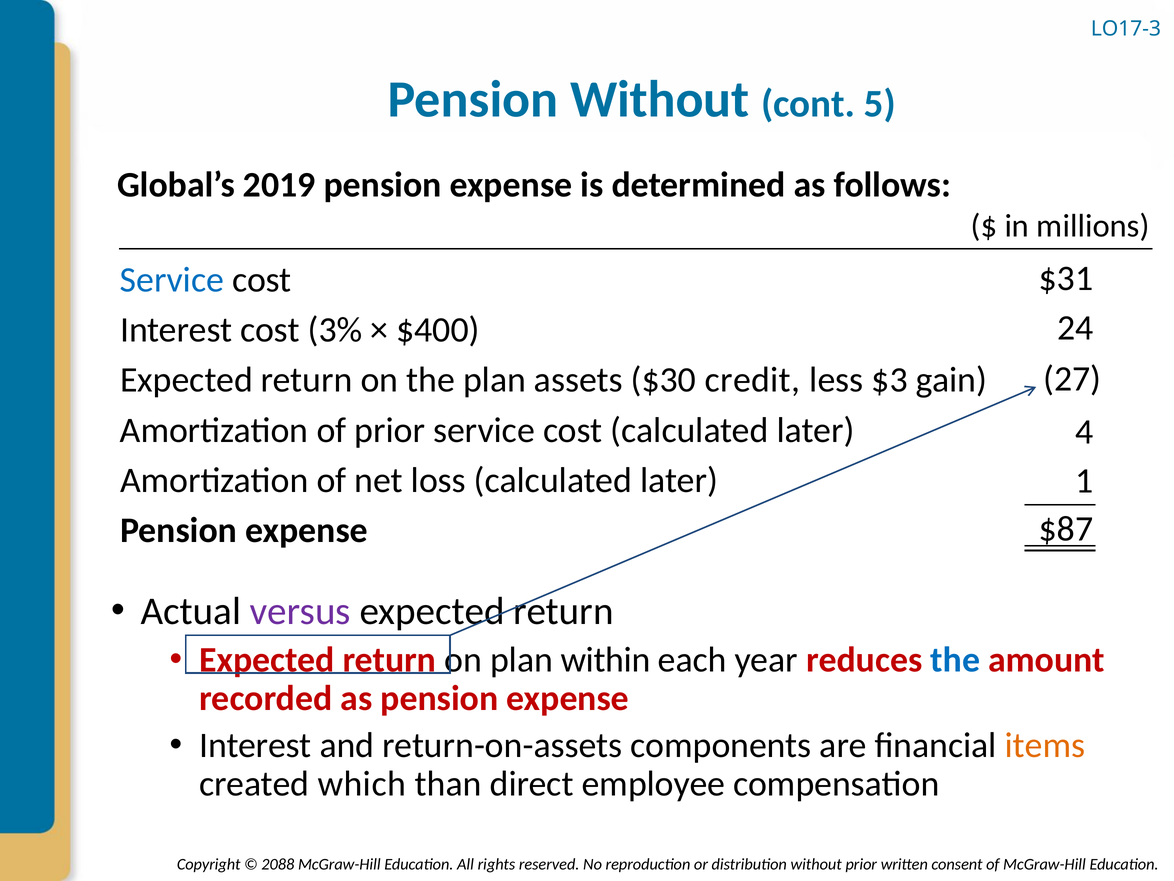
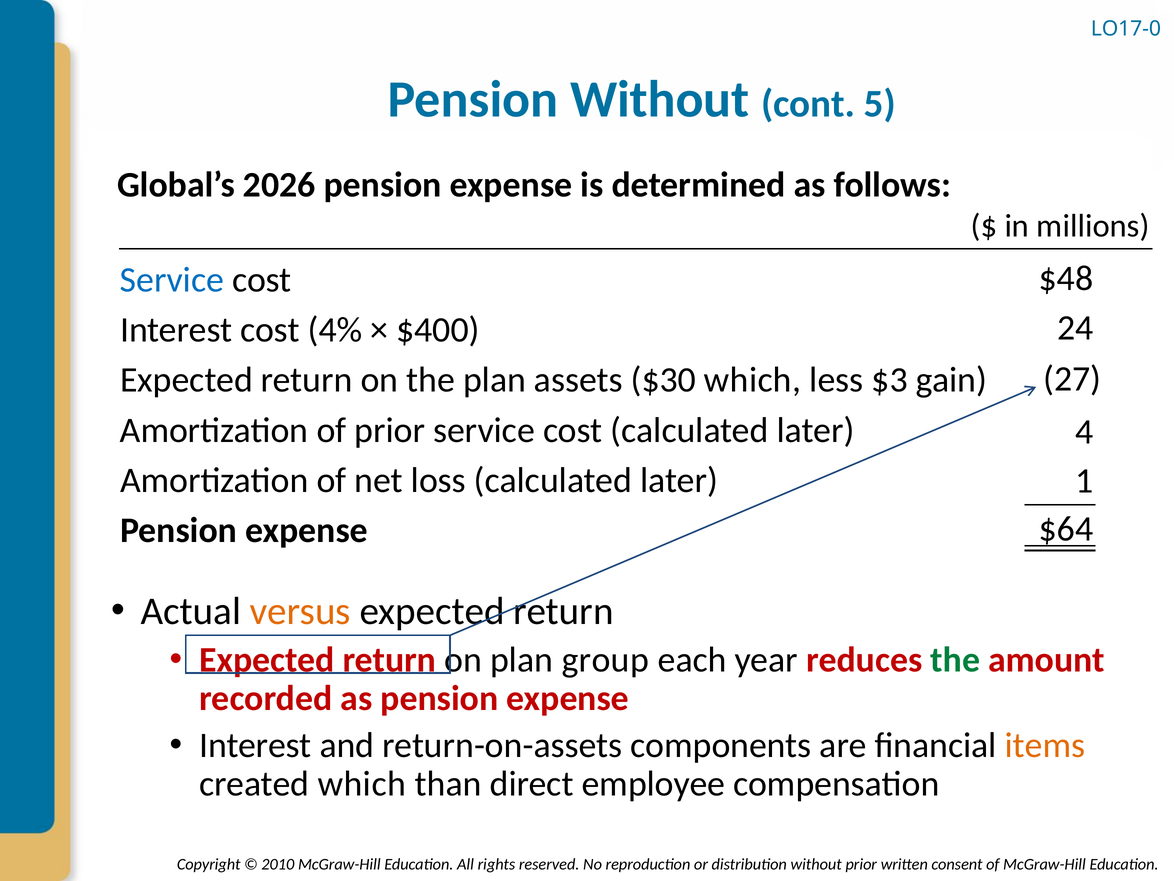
LO17-3: LO17-3 -> LO17-0
2019: 2019 -> 2026
$31: $31 -> $48
3%: 3% -> 4%
$30 credit: credit -> which
$87: $87 -> $64
versus colour: purple -> orange
within: within -> group
the at (955, 659) colour: blue -> green
2088: 2088 -> 2010
